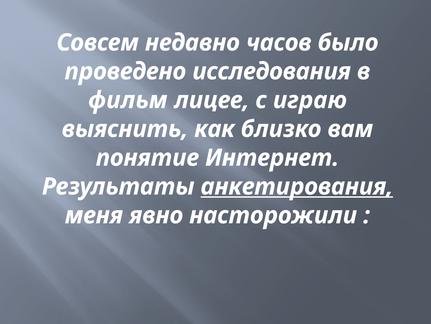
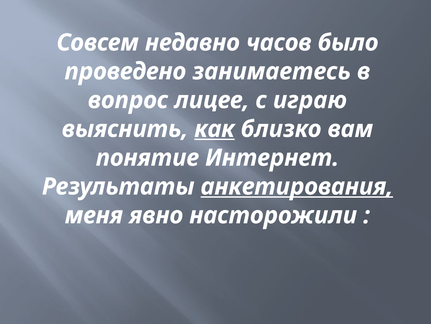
исследования: исследования -> занимаетесь
фильм: фильм -> вопрос
как underline: none -> present
